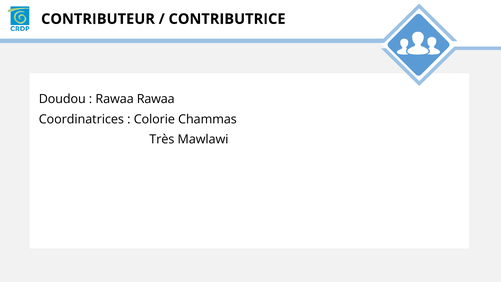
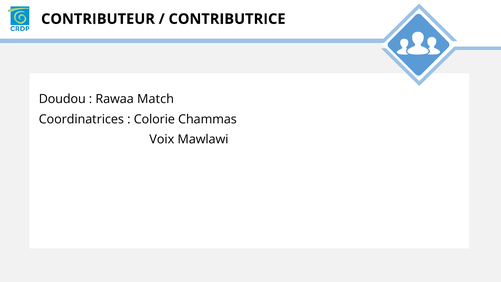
Rawaa Rawaa: Rawaa -> Match
Très: Très -> Voix
